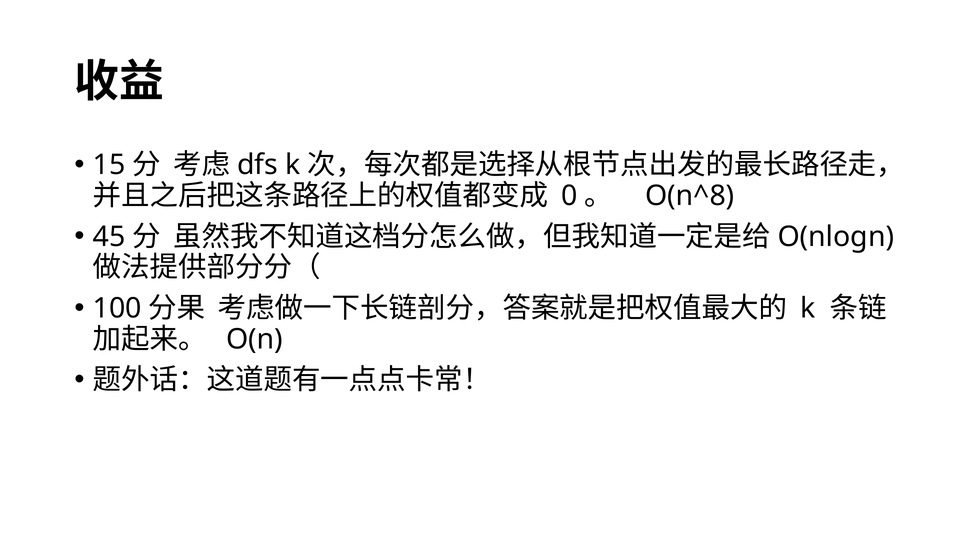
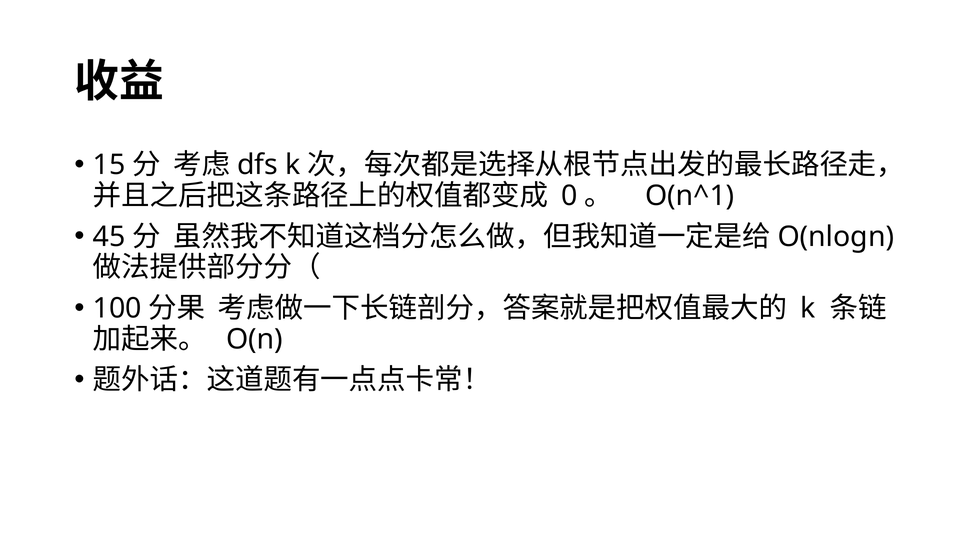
O(n^8: O(n^8 -> O(n^1
